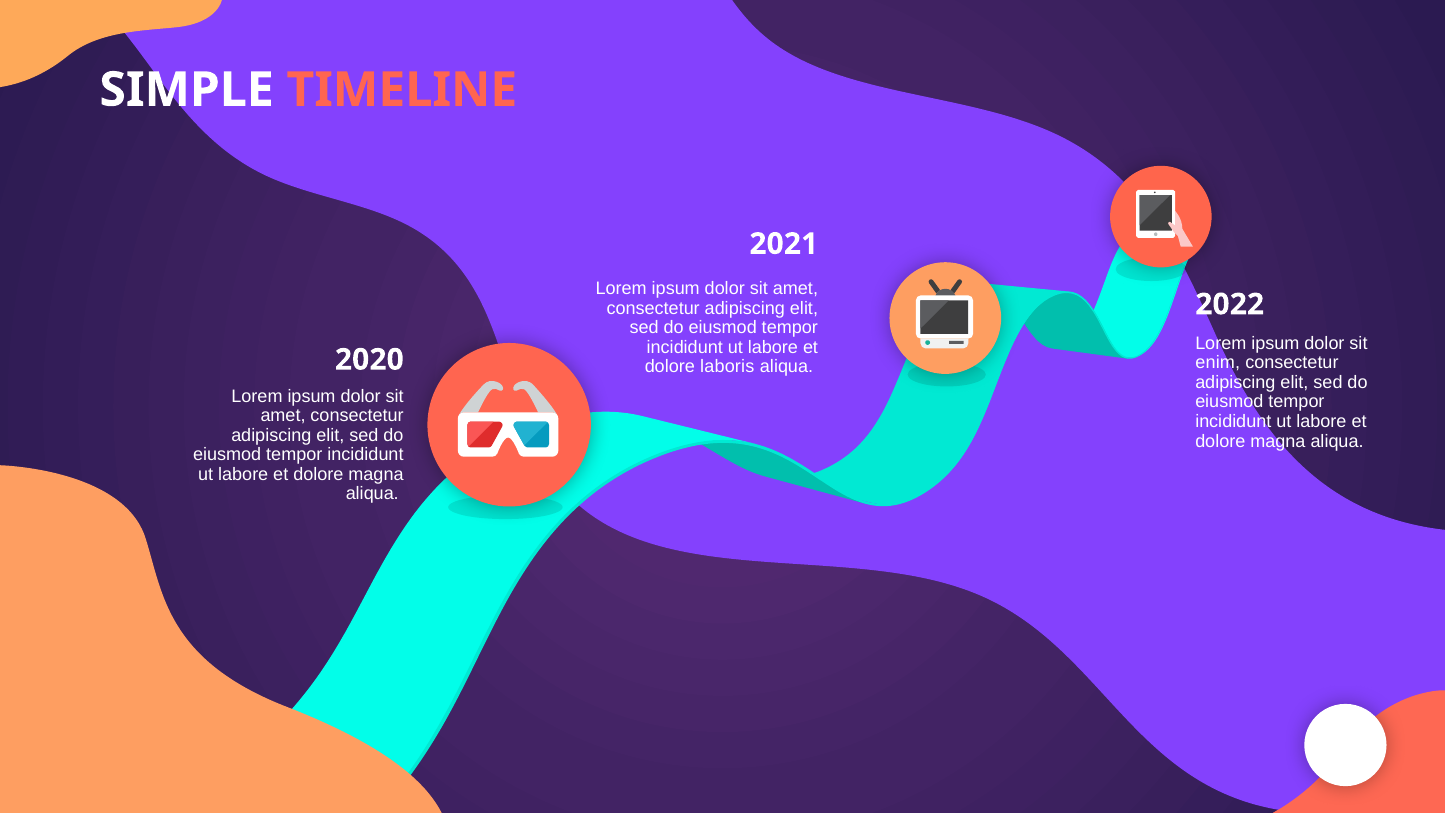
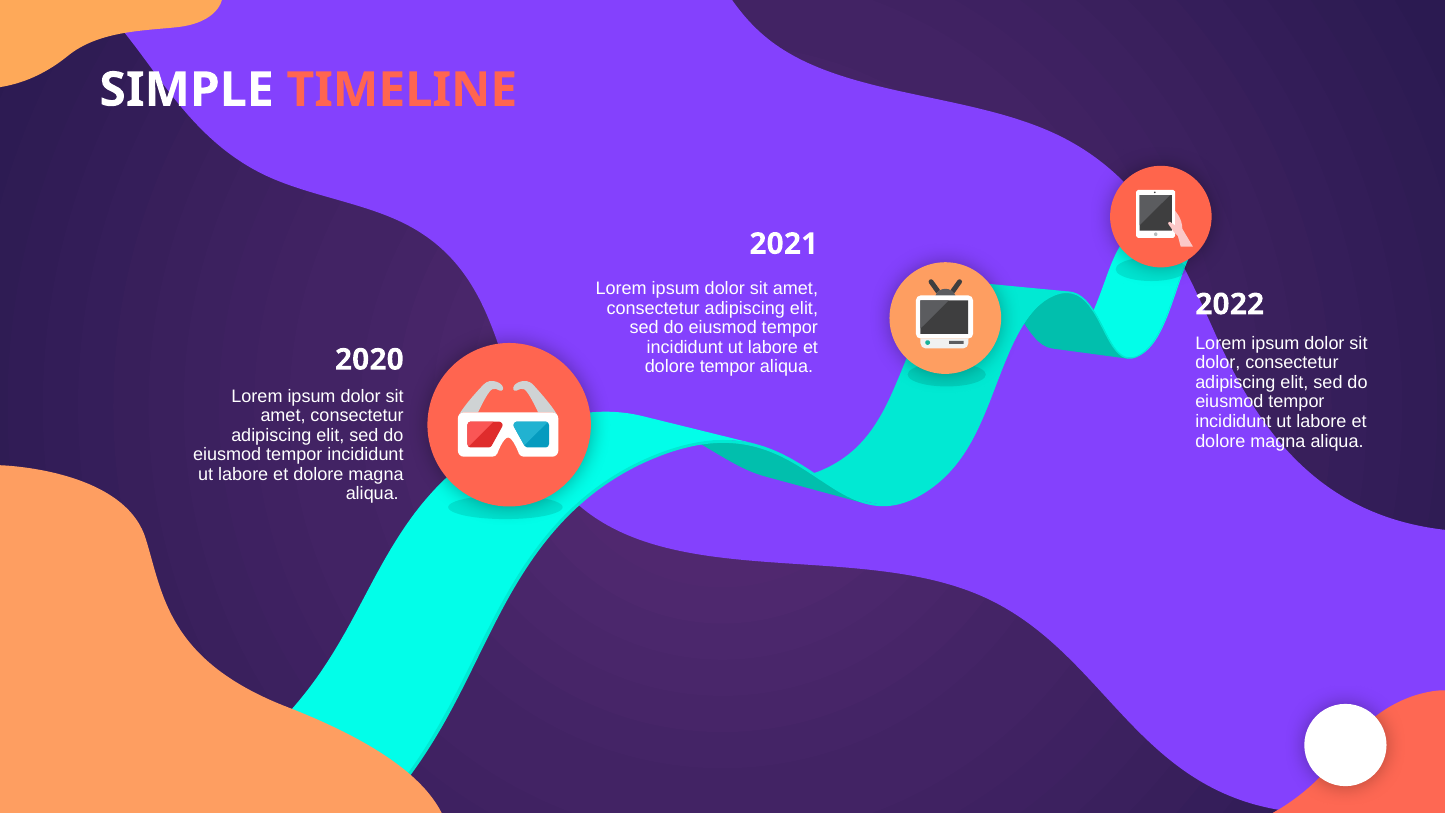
enim at (1218, 363): enim -> dolor
dolore laboris: laboris -> tempor
